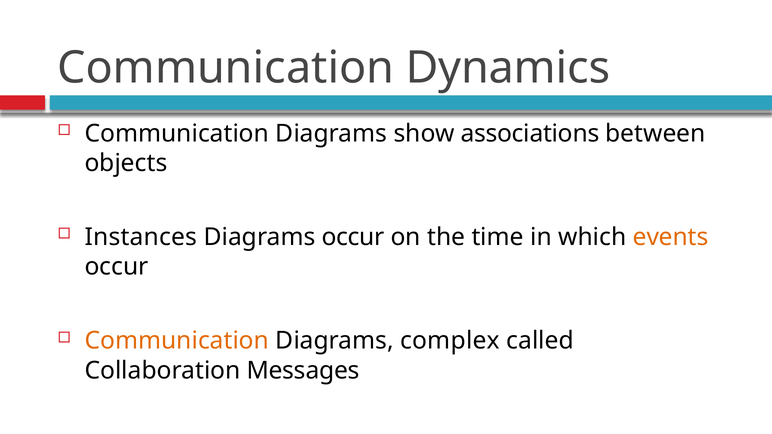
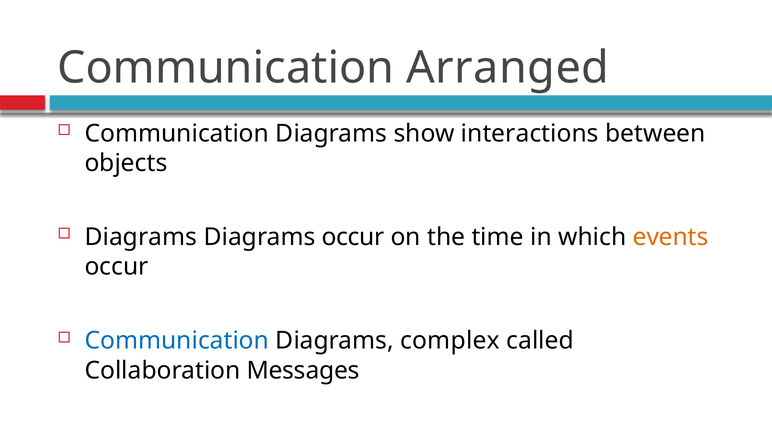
Dynamics: Dynamics -> Arranged
associations: associations -> interactions
Instances at (141, 237): Instances -> Diagrams
Communication at (177, 341) colour: orange -> blue
